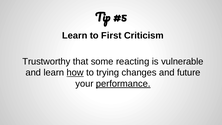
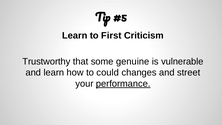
reacting: reacting -> genuine
how underline: present -> none
trying: trying -> could
future: future -> street
